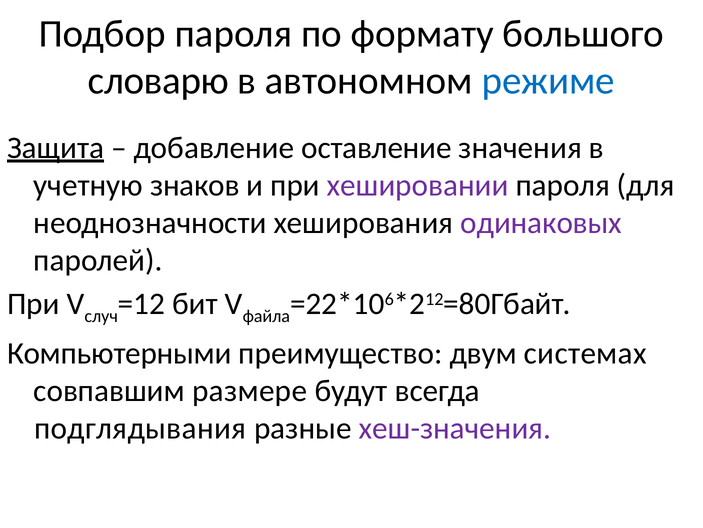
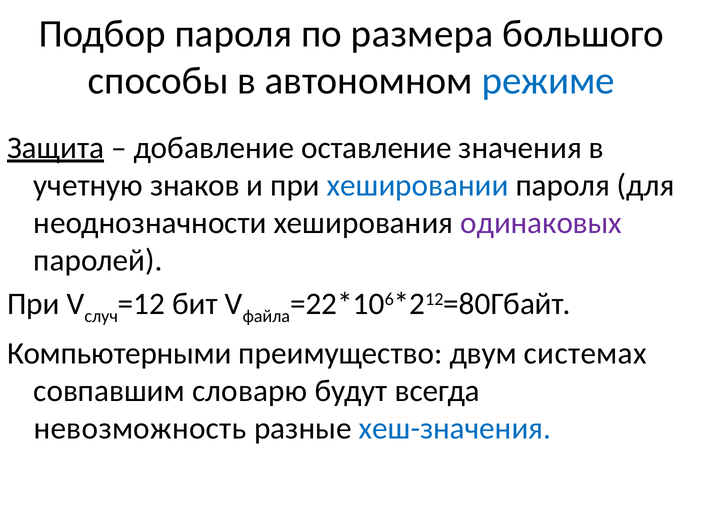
формату: формату -> размера
словарю: словарю -> способы
хешировании colour: purple -> blue
размере: размере -> словарю
подглядывания: подглядывания -> невозможность
хеш-значения colour: purple -> blue
